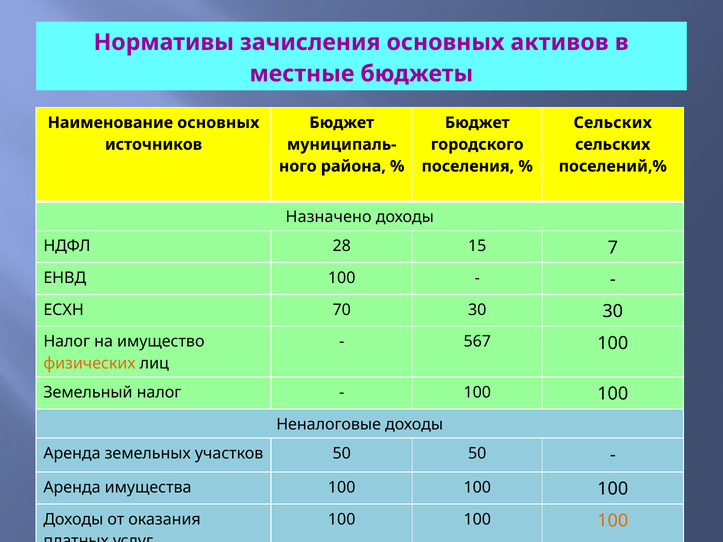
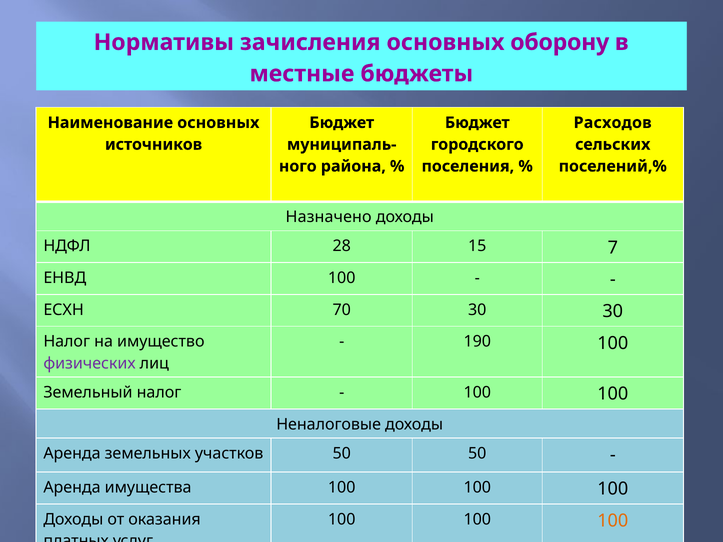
активов: активов -> оборону
Сельских at (613, 123): Сельских -> Расходов
567: 567 -> 190
физических colour: orange -> purple
